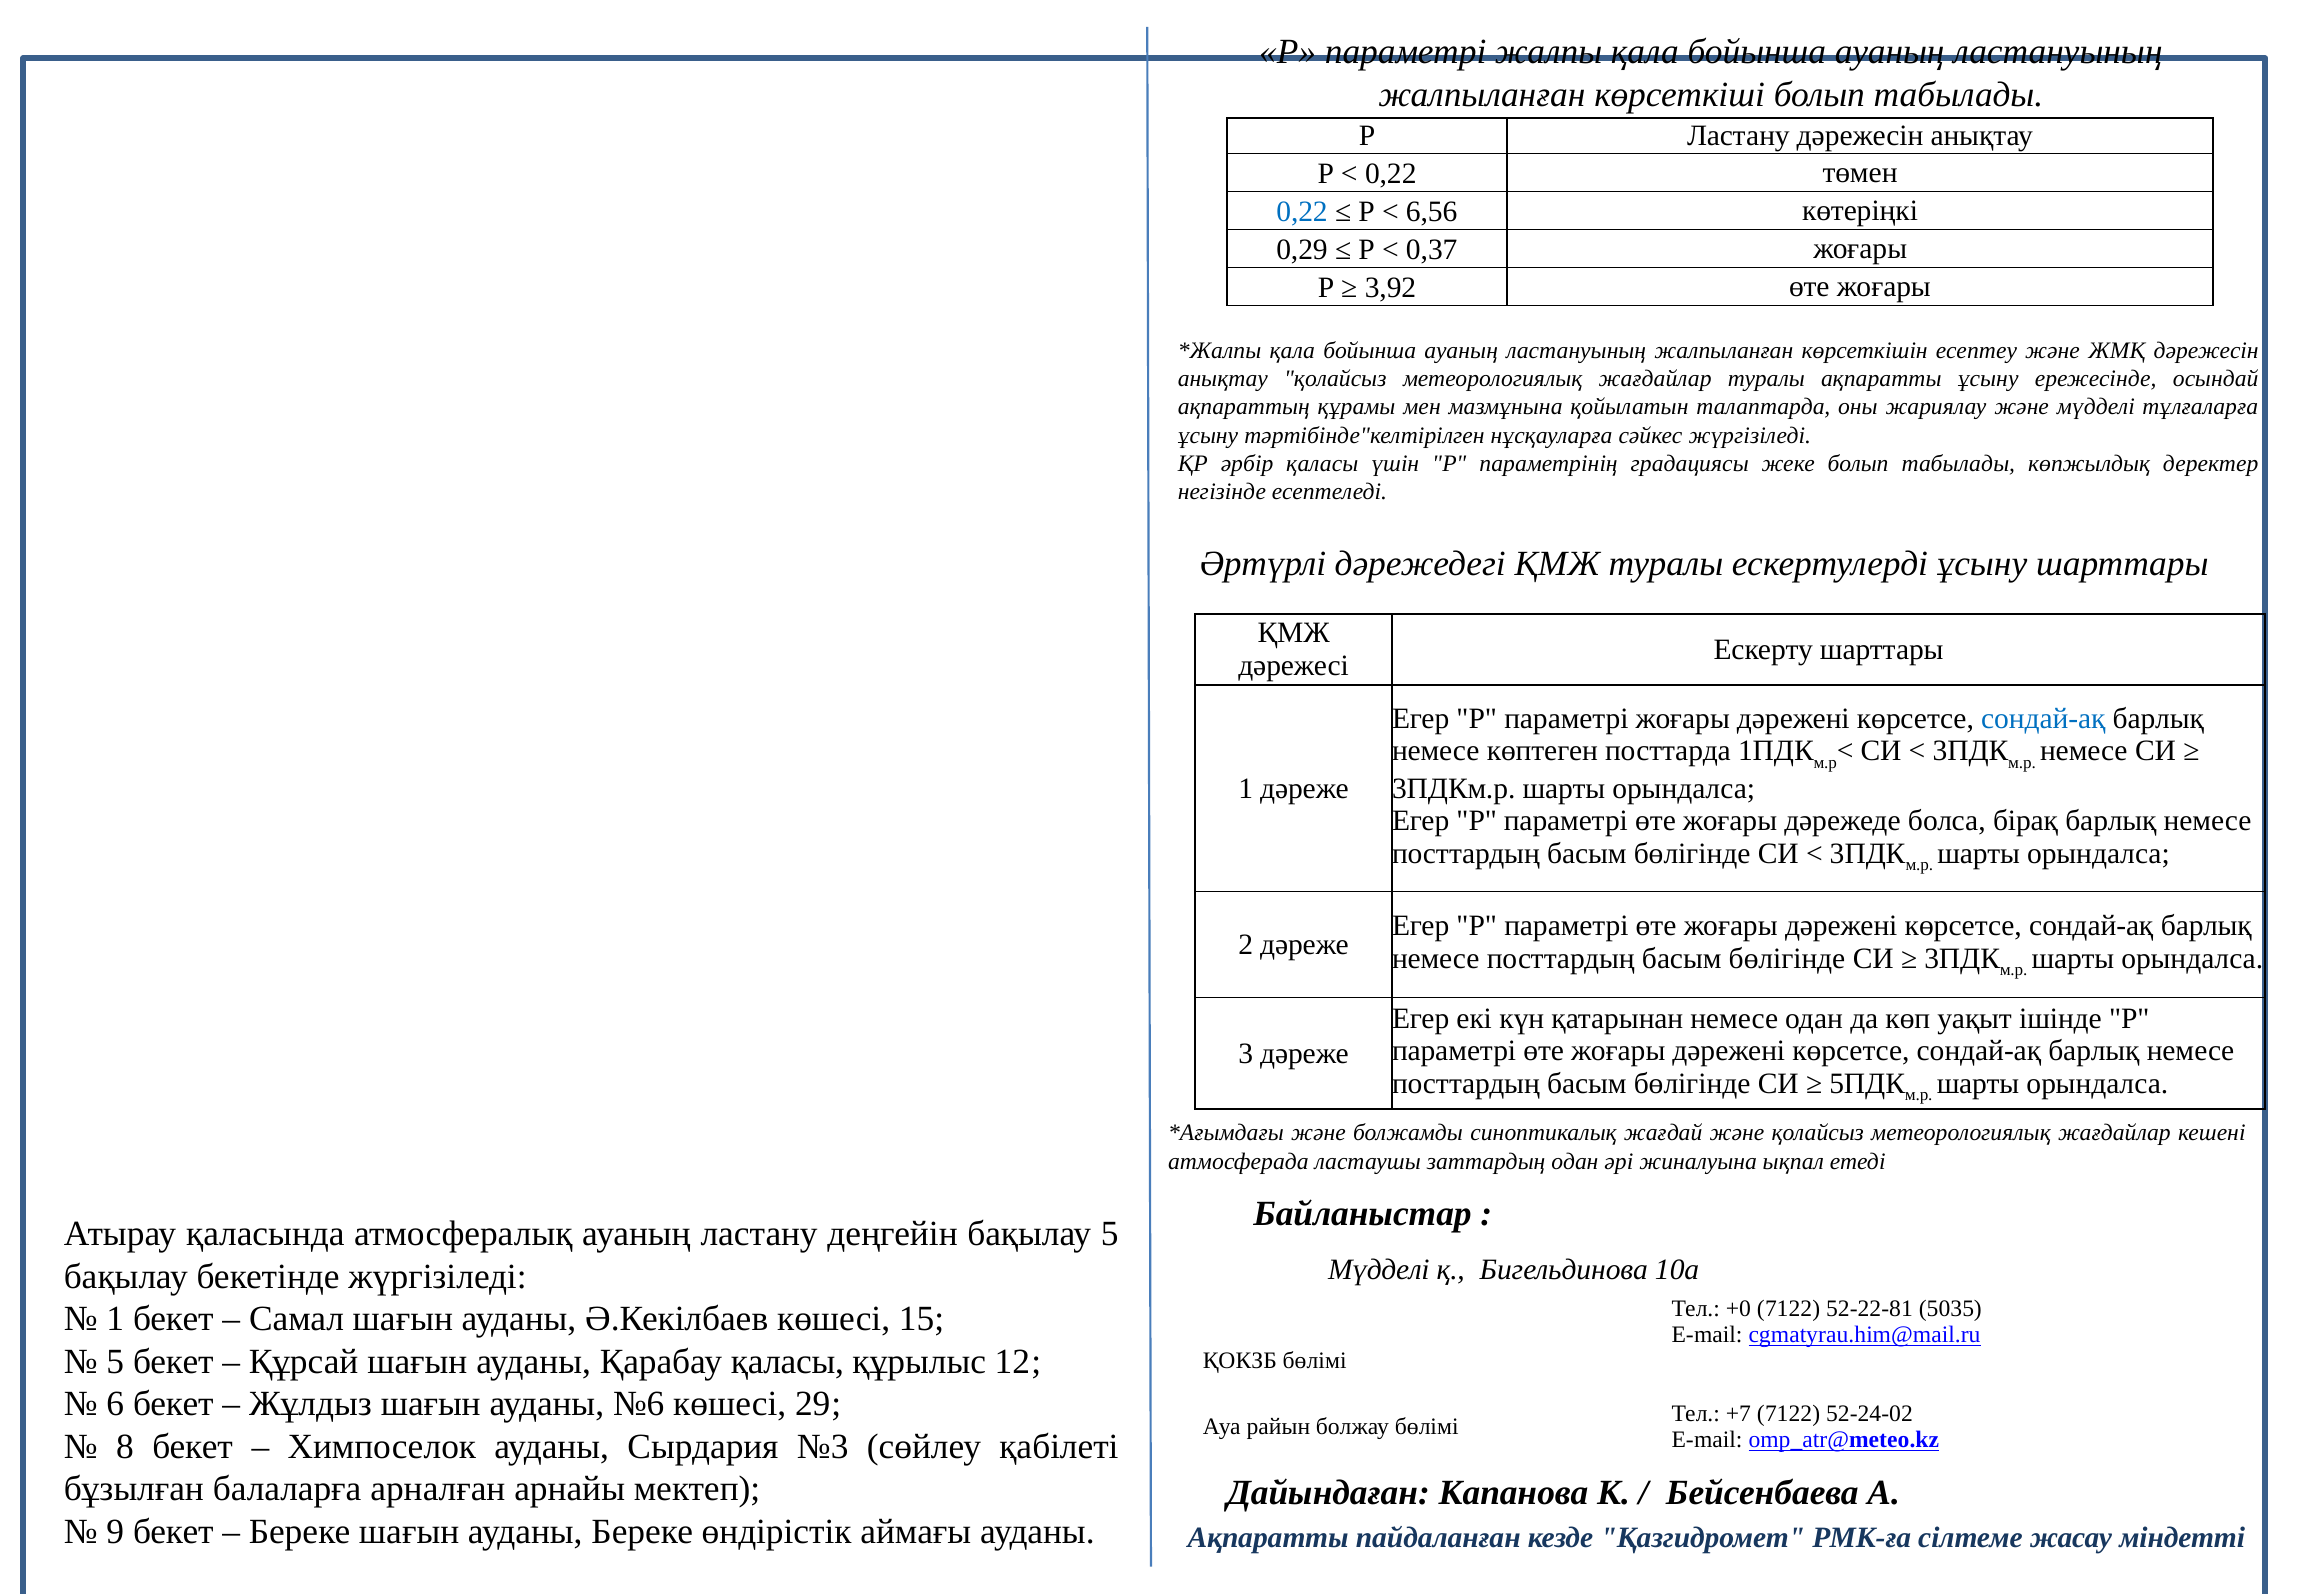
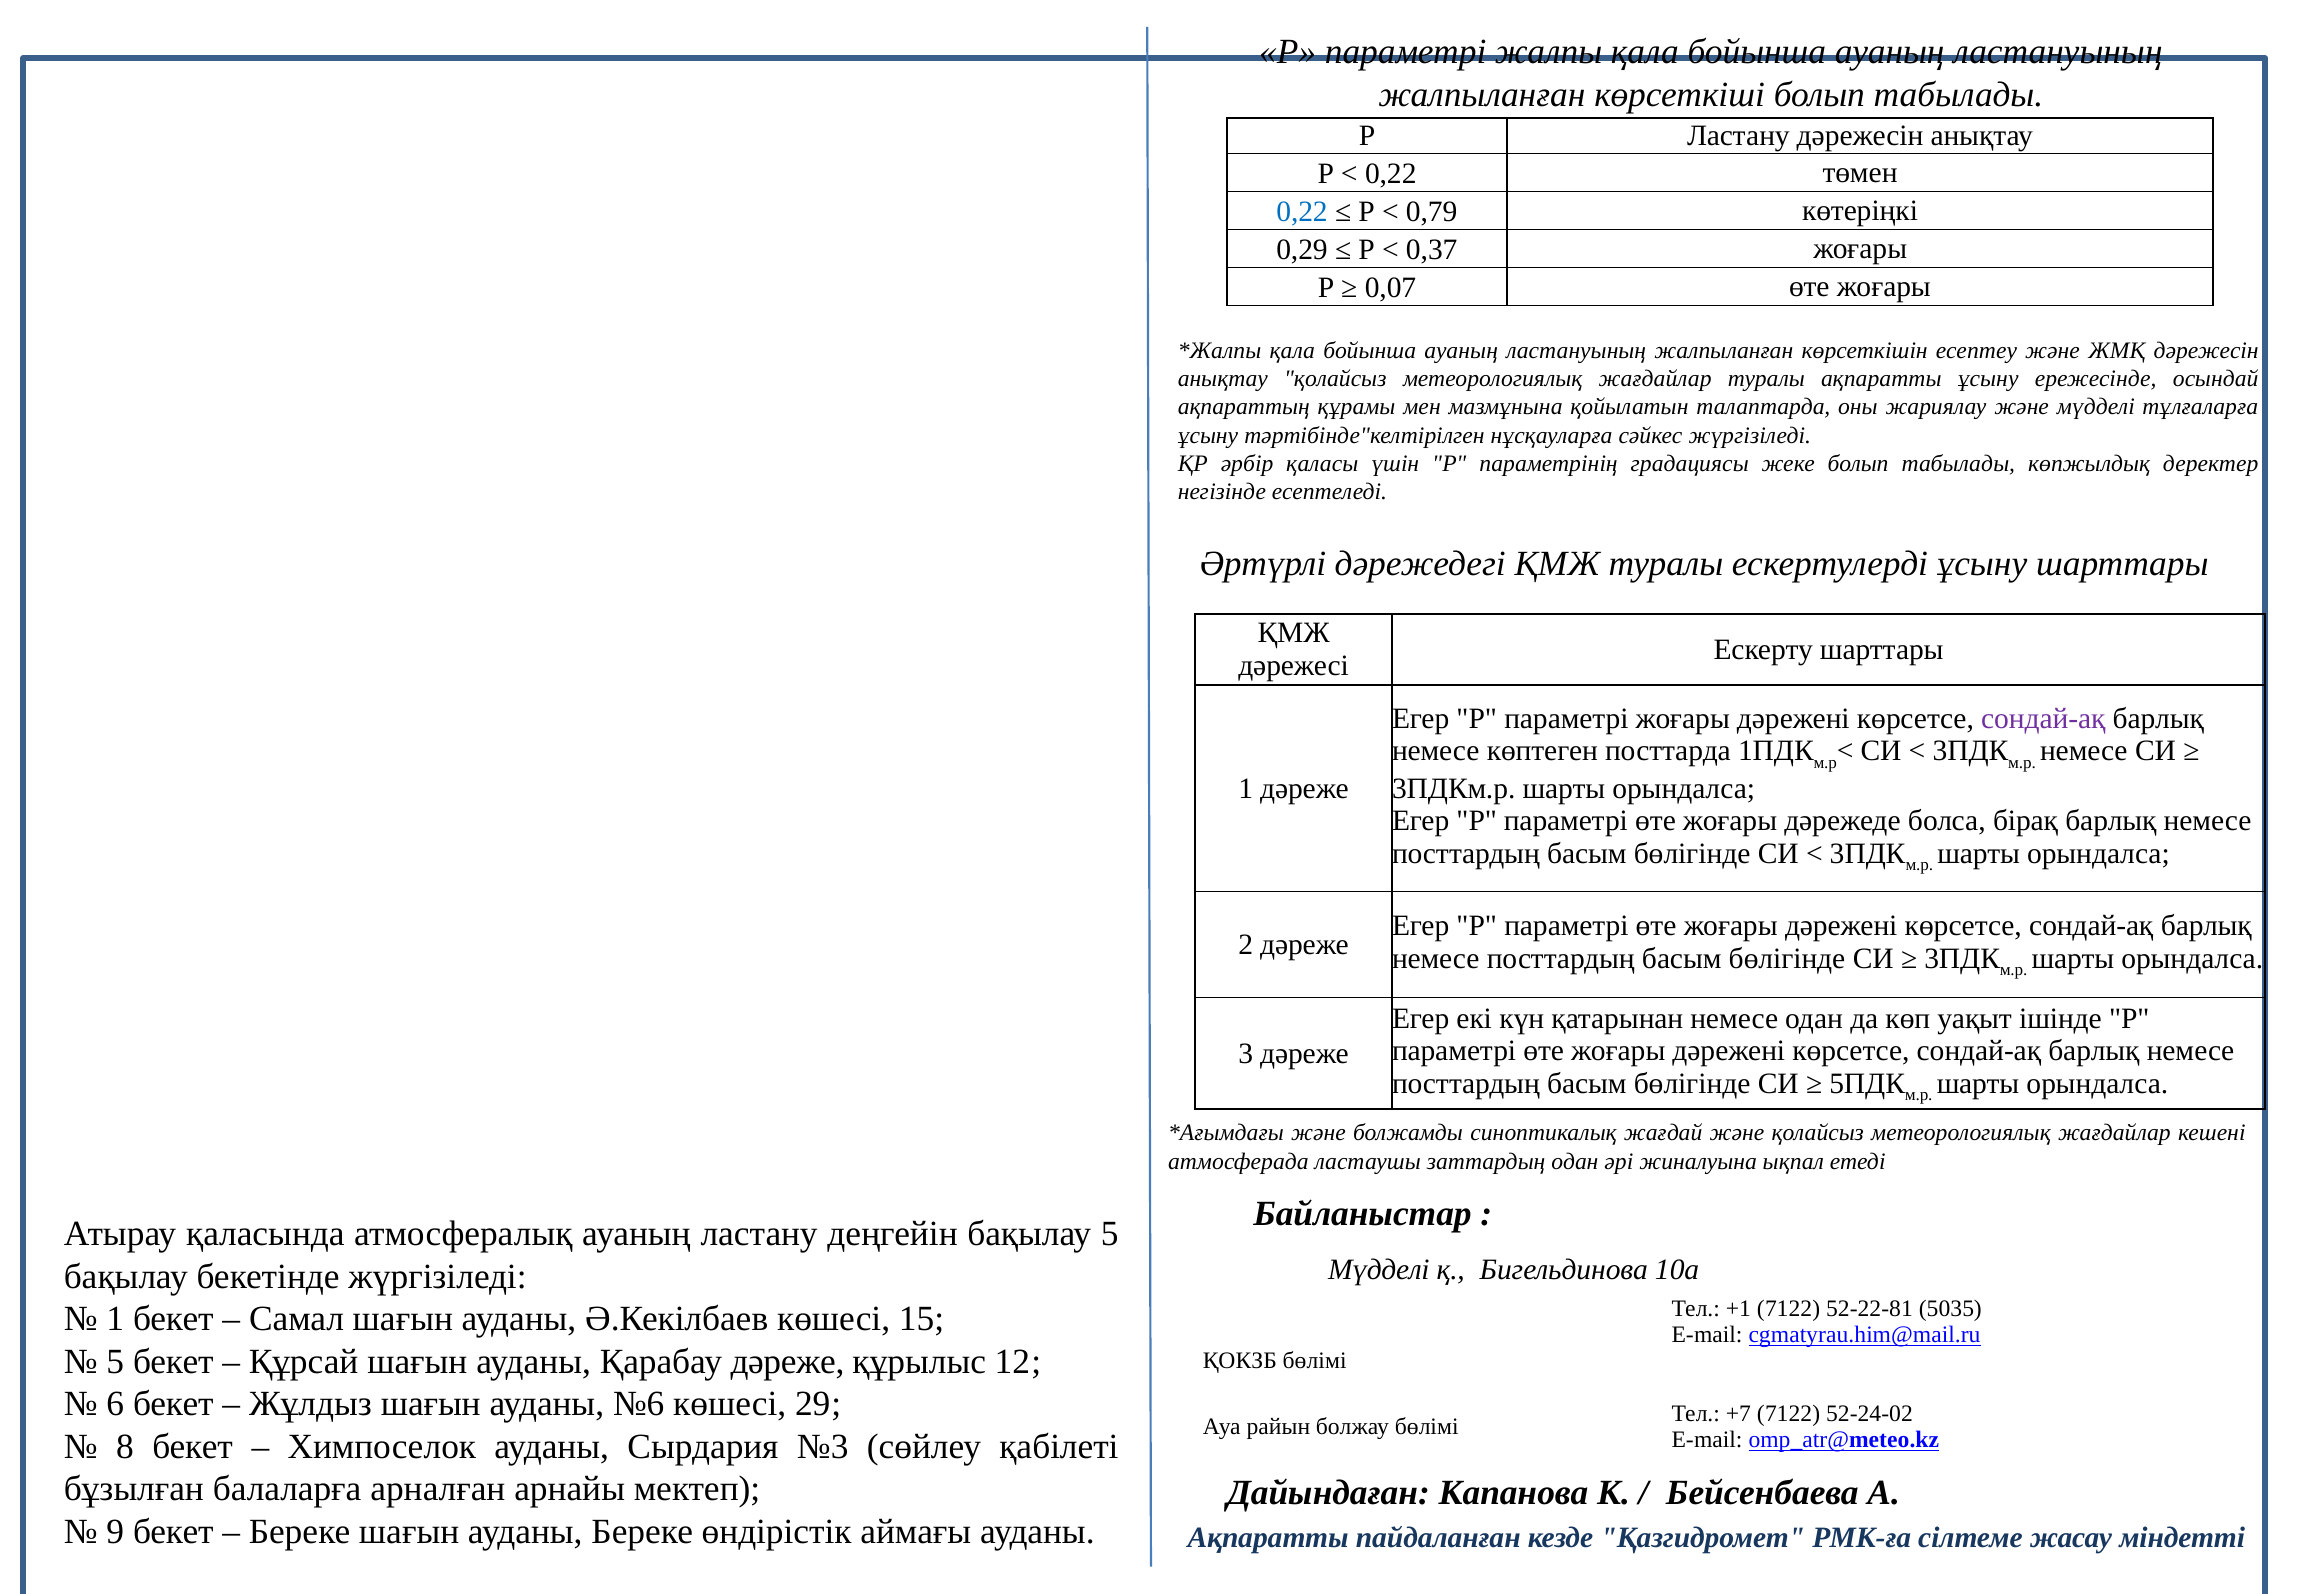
6,56: 6,56 -> 0,79
3,92: 3,92 -> 0,07
сондай-ақ at (2043, 718) colour: blue -> purple
+0: +0 -> +1
Қарабау қаласы: қаласы -> дәреже
